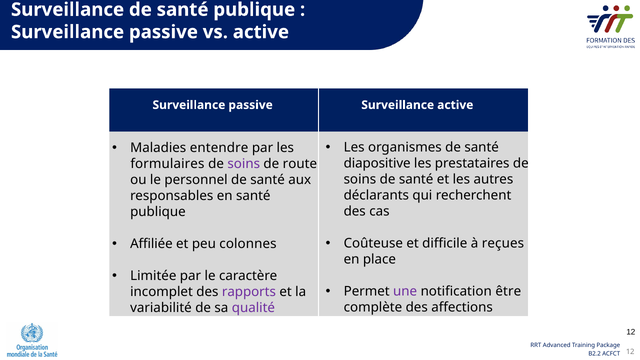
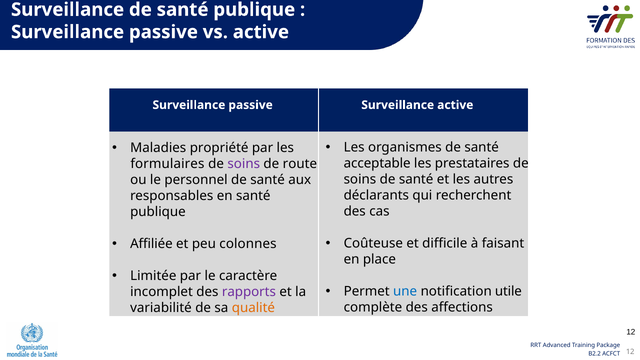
entendre: entendre -> propriété
diapositive: diapositive -> acceptable
reçues: reçues -> faisant
une colour: purple -> blue
être: être -> utile
qualité colour: purple -> orange
